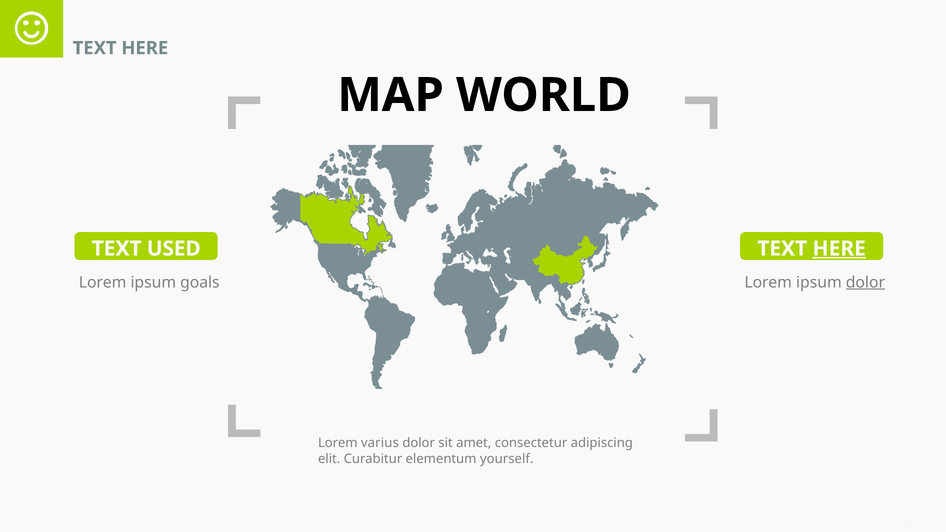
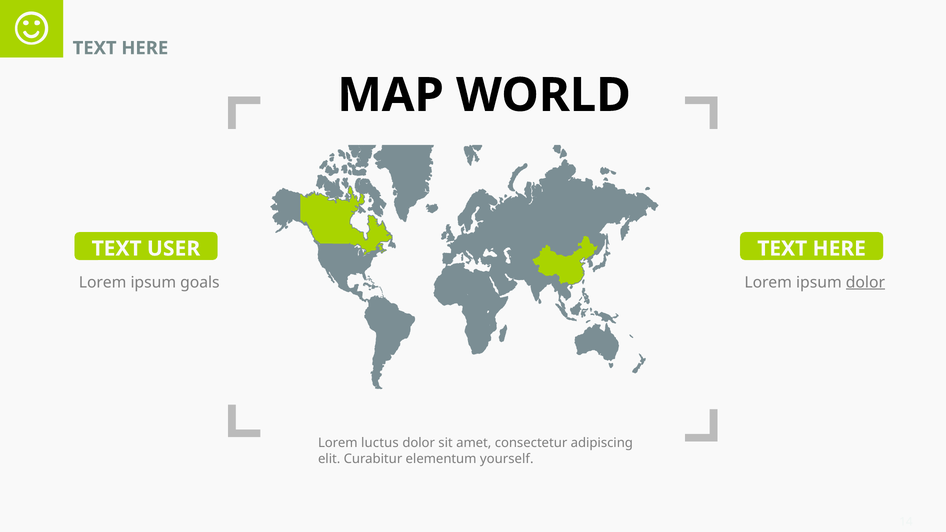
USED: USED -> USER
HERE at (839, 249) underline: present -> none
varius: varius -> luctus
